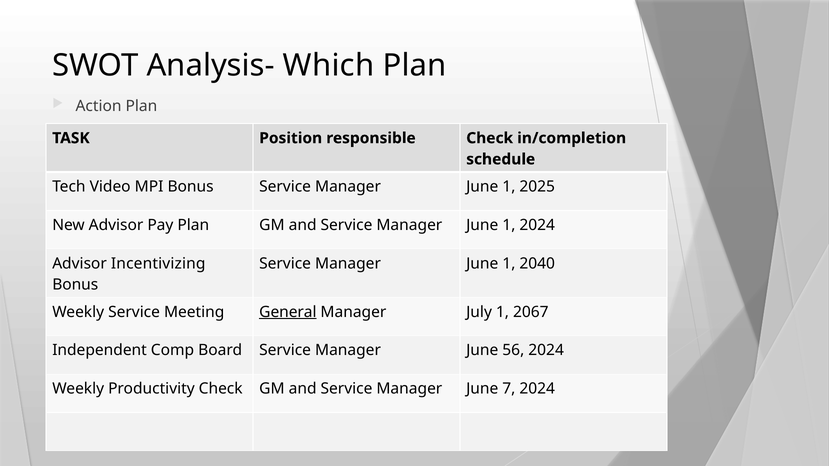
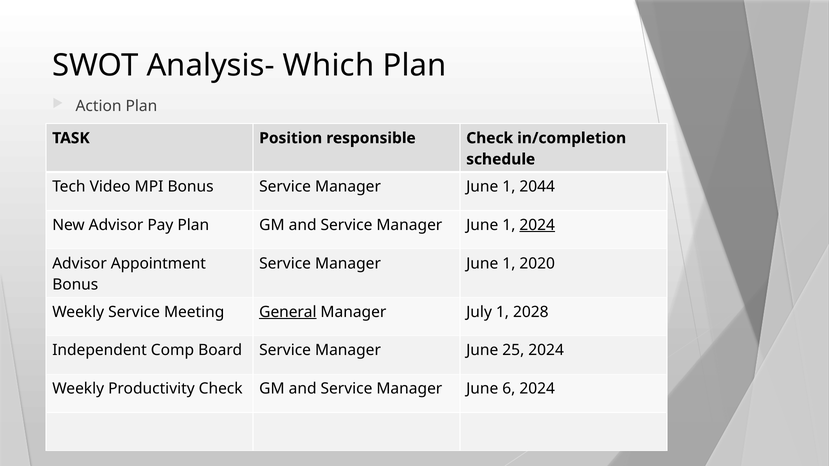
2025: 2025 -> 2044
2024 at (537, 225) underline: none -> present
Incentivizing: Incentivizing -> Appointment
2040: 2040 -> 2020
2067: 2067 -> 2028
56: 56 -> 25
7: 7 -> 6
